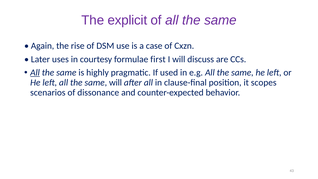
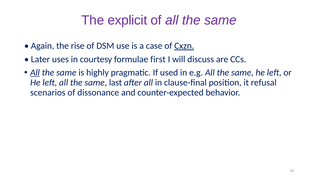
Cxzn underline: none -> present
same will: will -> last
scopes: scopes -> refusal
